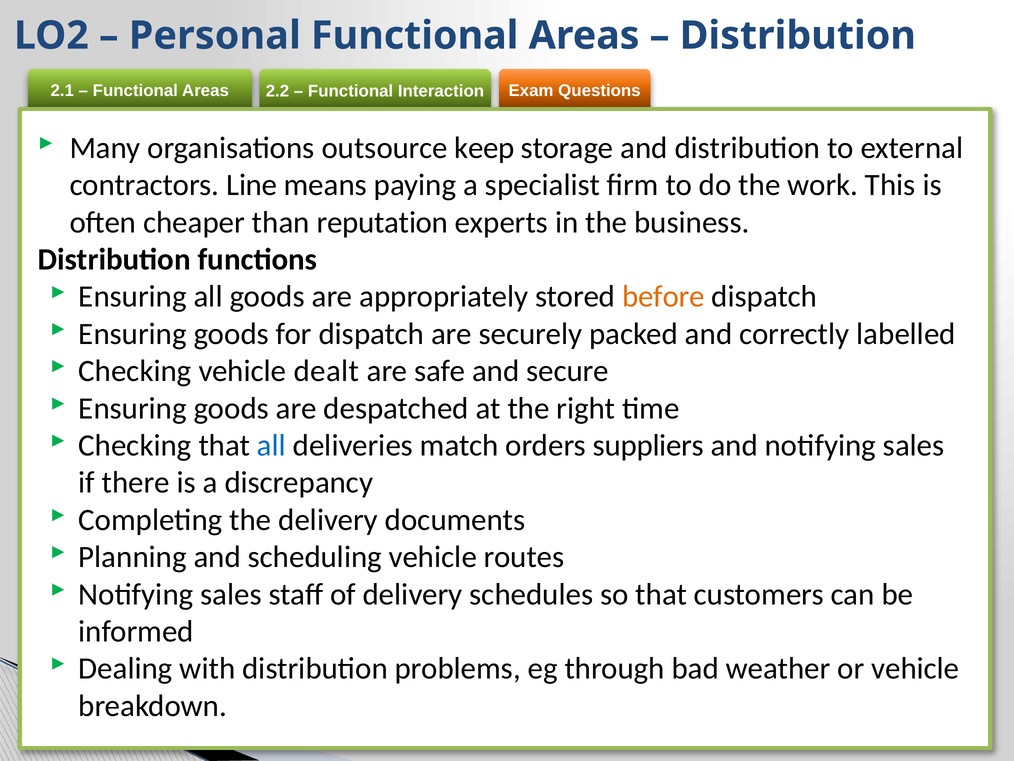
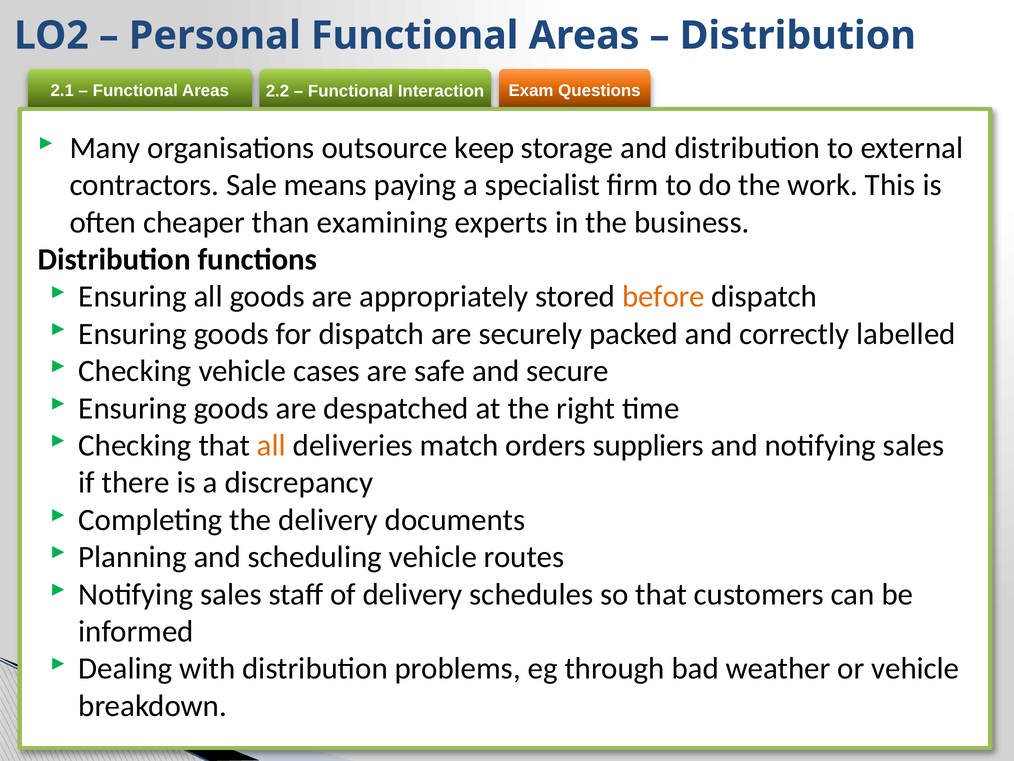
Line: Line -> Sale
reputation: reputation -> examining
dealt: dealt -> cases
all at (271, 445) colour: blue -> orange
